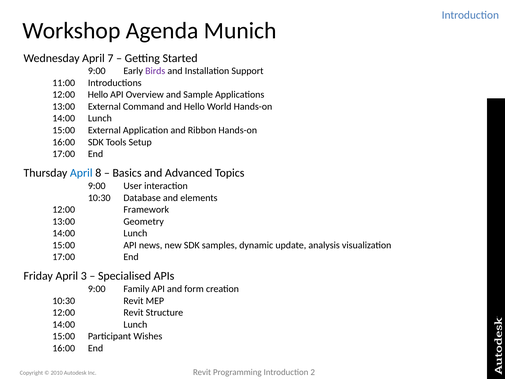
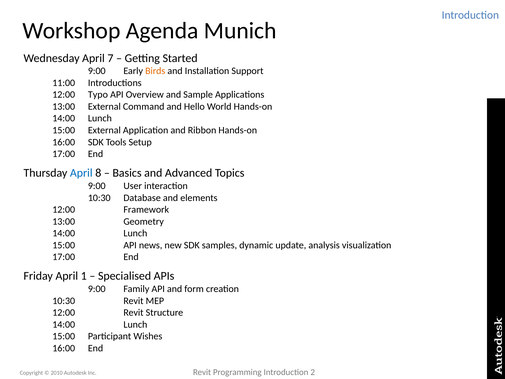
Birds colour: purple -> orange
12:00 Hello: Hello -> Typo
3: 3 -> 1
